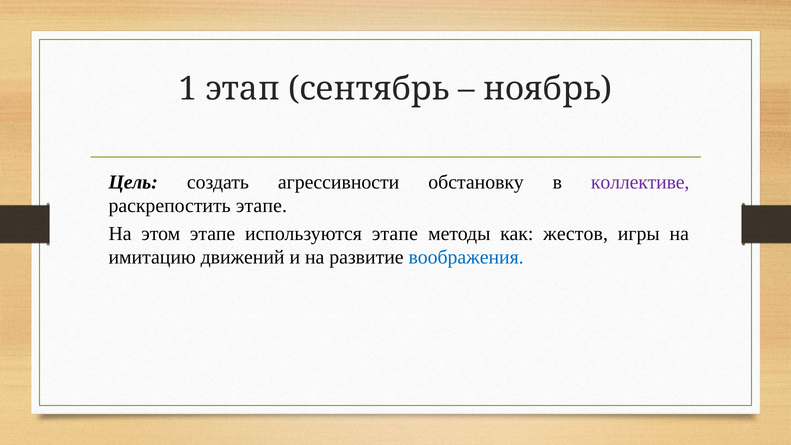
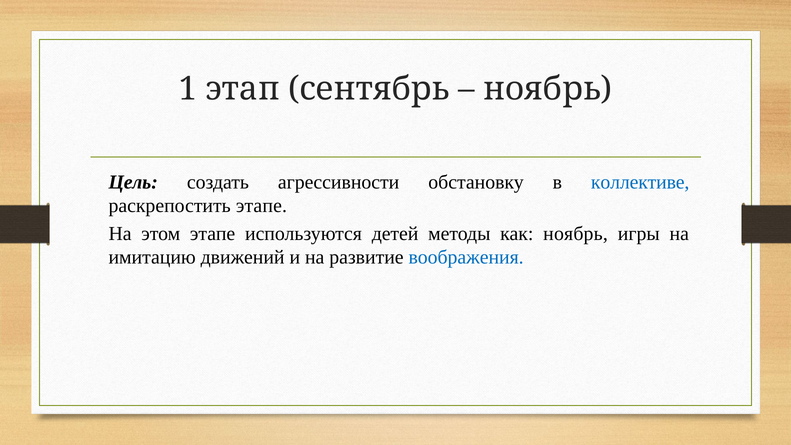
коллективе colour: purple -> blue
используются этапе: этапе -> детей
как жестов: жестов -> ноябрь
